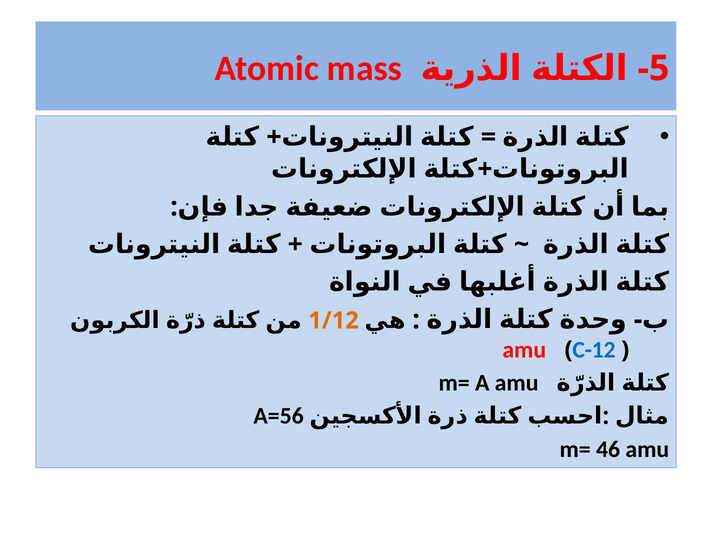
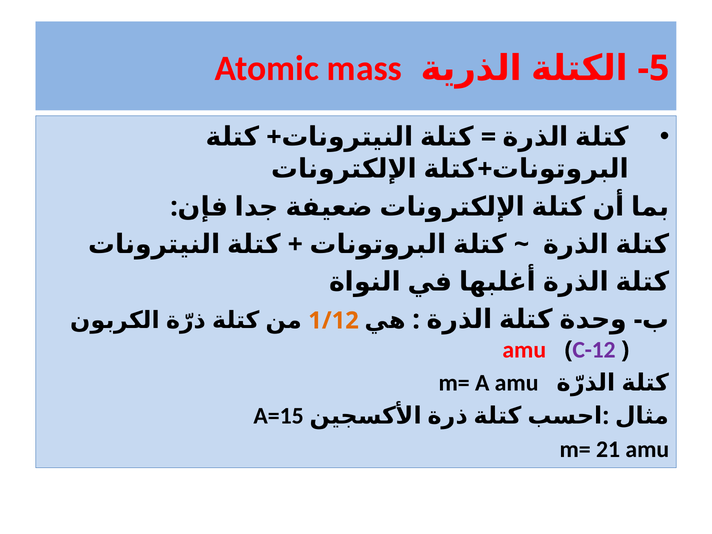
C-12 colour: blue -> purple
A=56: A=56 -> A=15
46: 46 -> 21
